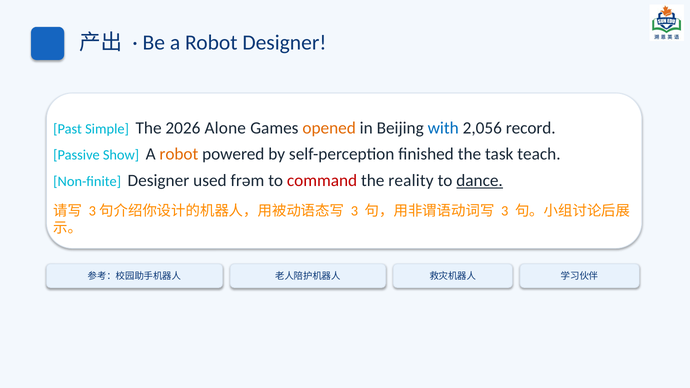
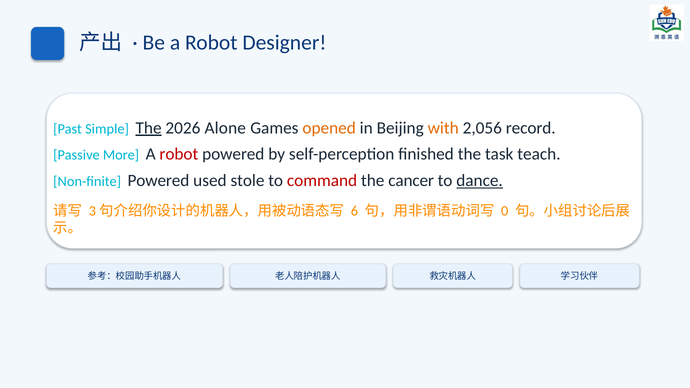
The at (149, 128) underline: none -> present
with colour: blue -> orange
Show: Show -> More
robot at (179, 154) colour: orange -> red
Non-finite Designer: Designer -> Powered
frəm: frəm -> stole
reality: reality -> cancer
3 at (354, 211): 3 -> 6
3 at (505, 211): 3 -> 0
